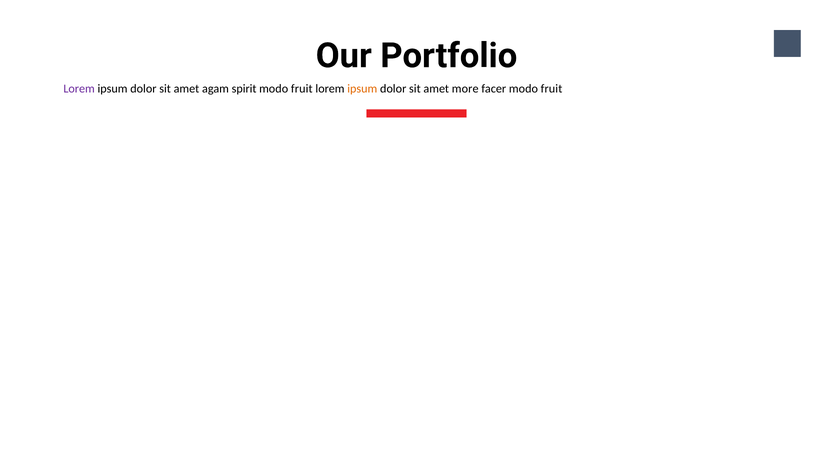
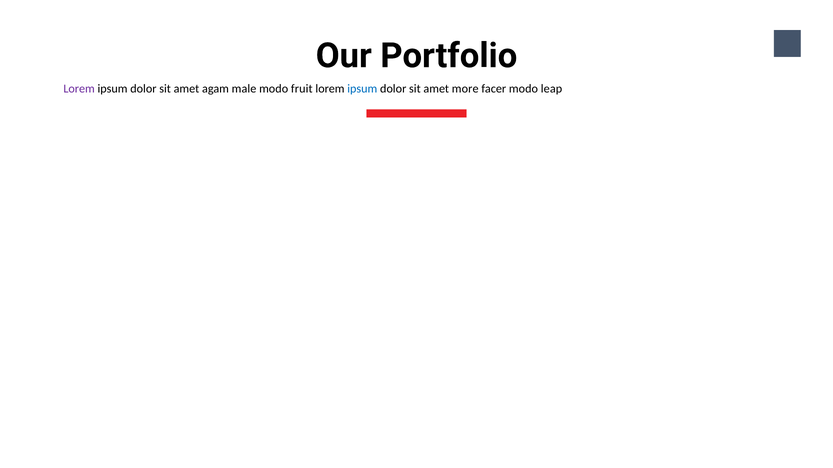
spirit: spirit -> male
ipsum at (362, 89) colour: orange -> blue
facer modo fruit: fruit -> leap
